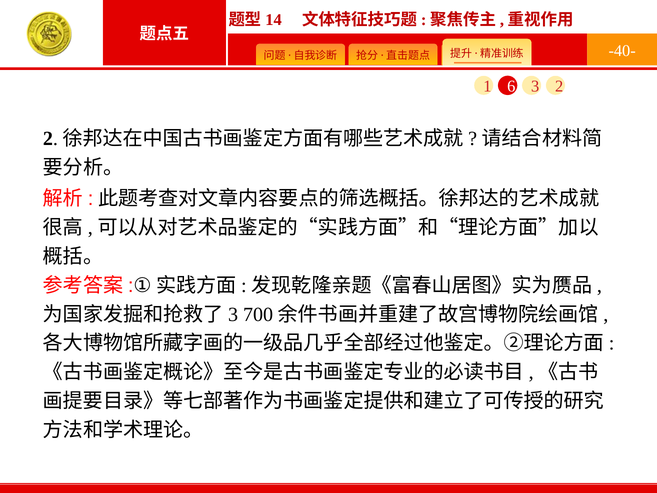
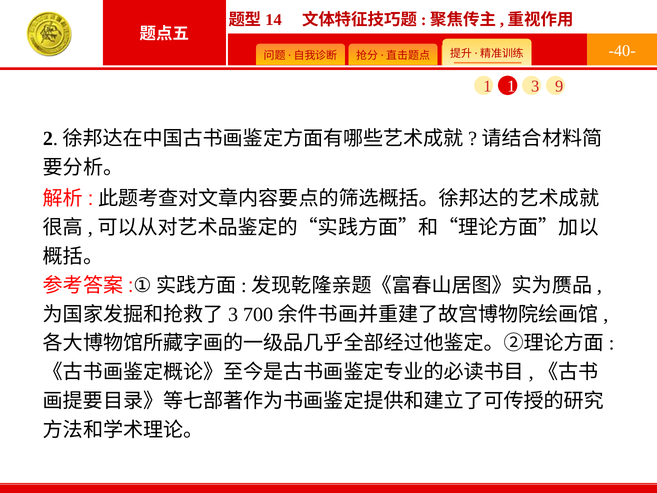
1 6: 6 -> 1
2: 2 -> 9
